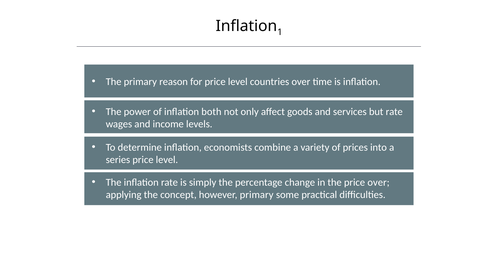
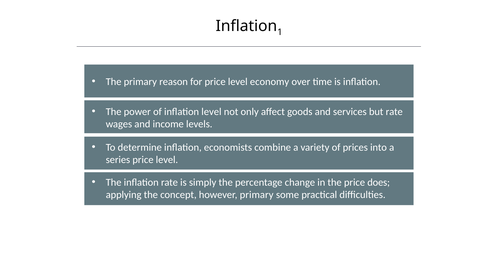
countries: countries -> economy
inflation both: both -> level
price over: over -> does
